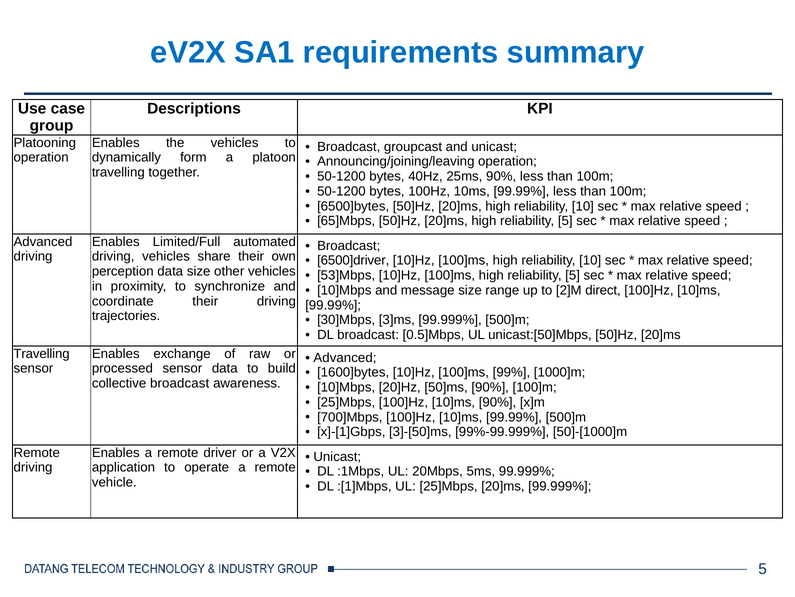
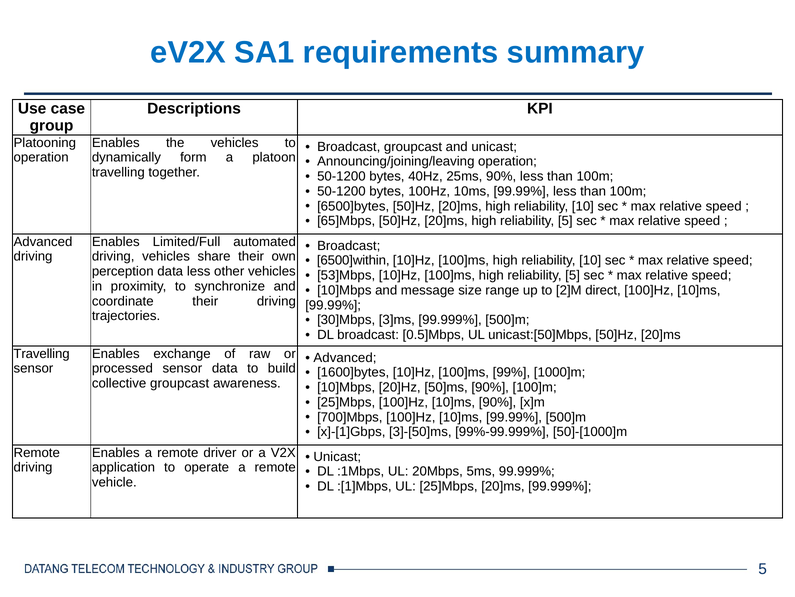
6500]driver: 6500]driver -> 6500]within
data size: size -> less
collective broadcast: broadcast -> groupcast
